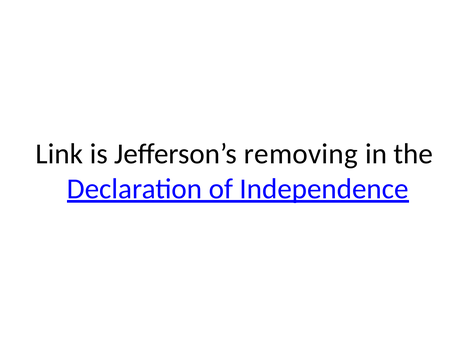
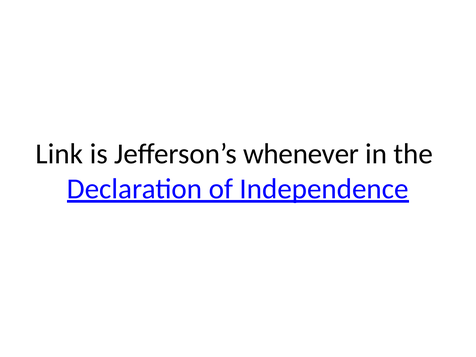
removing: removing -> whenever
